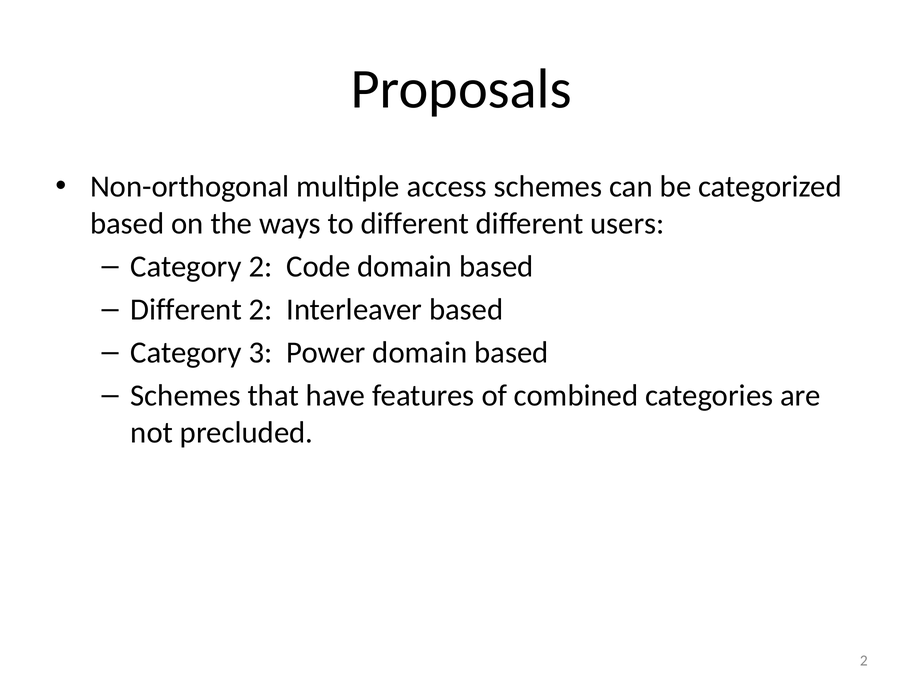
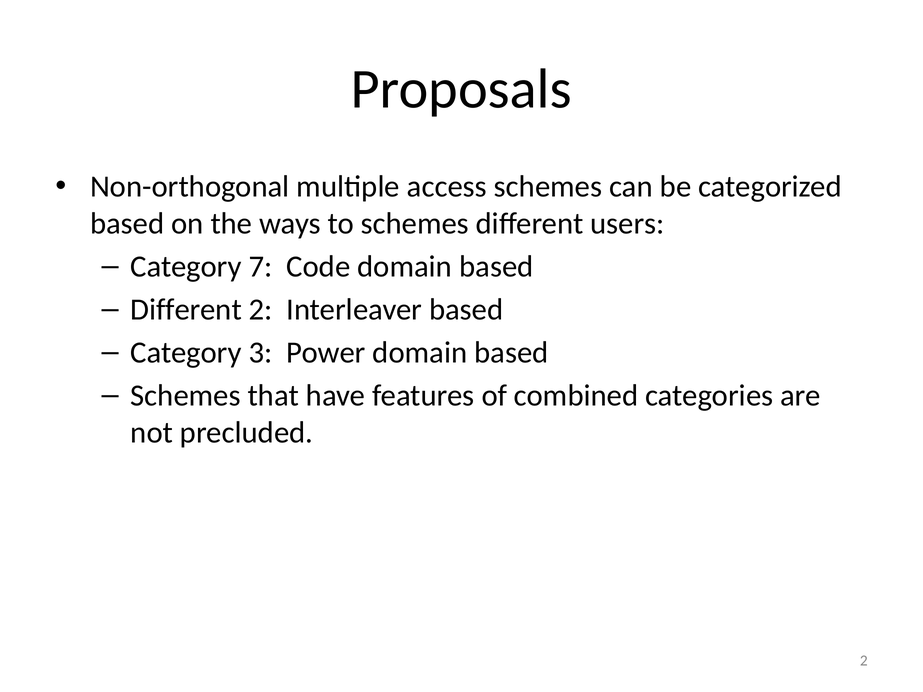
to different: different -> schemes
Category 2: 2 -> 7
